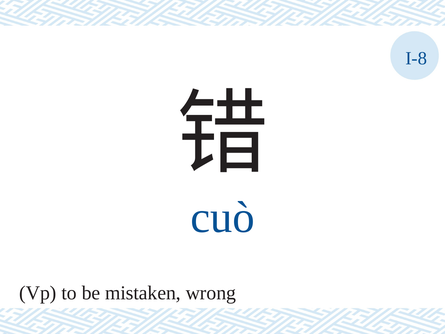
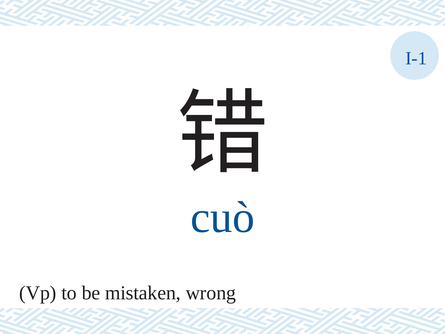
I-8: I-8 -> I-1
